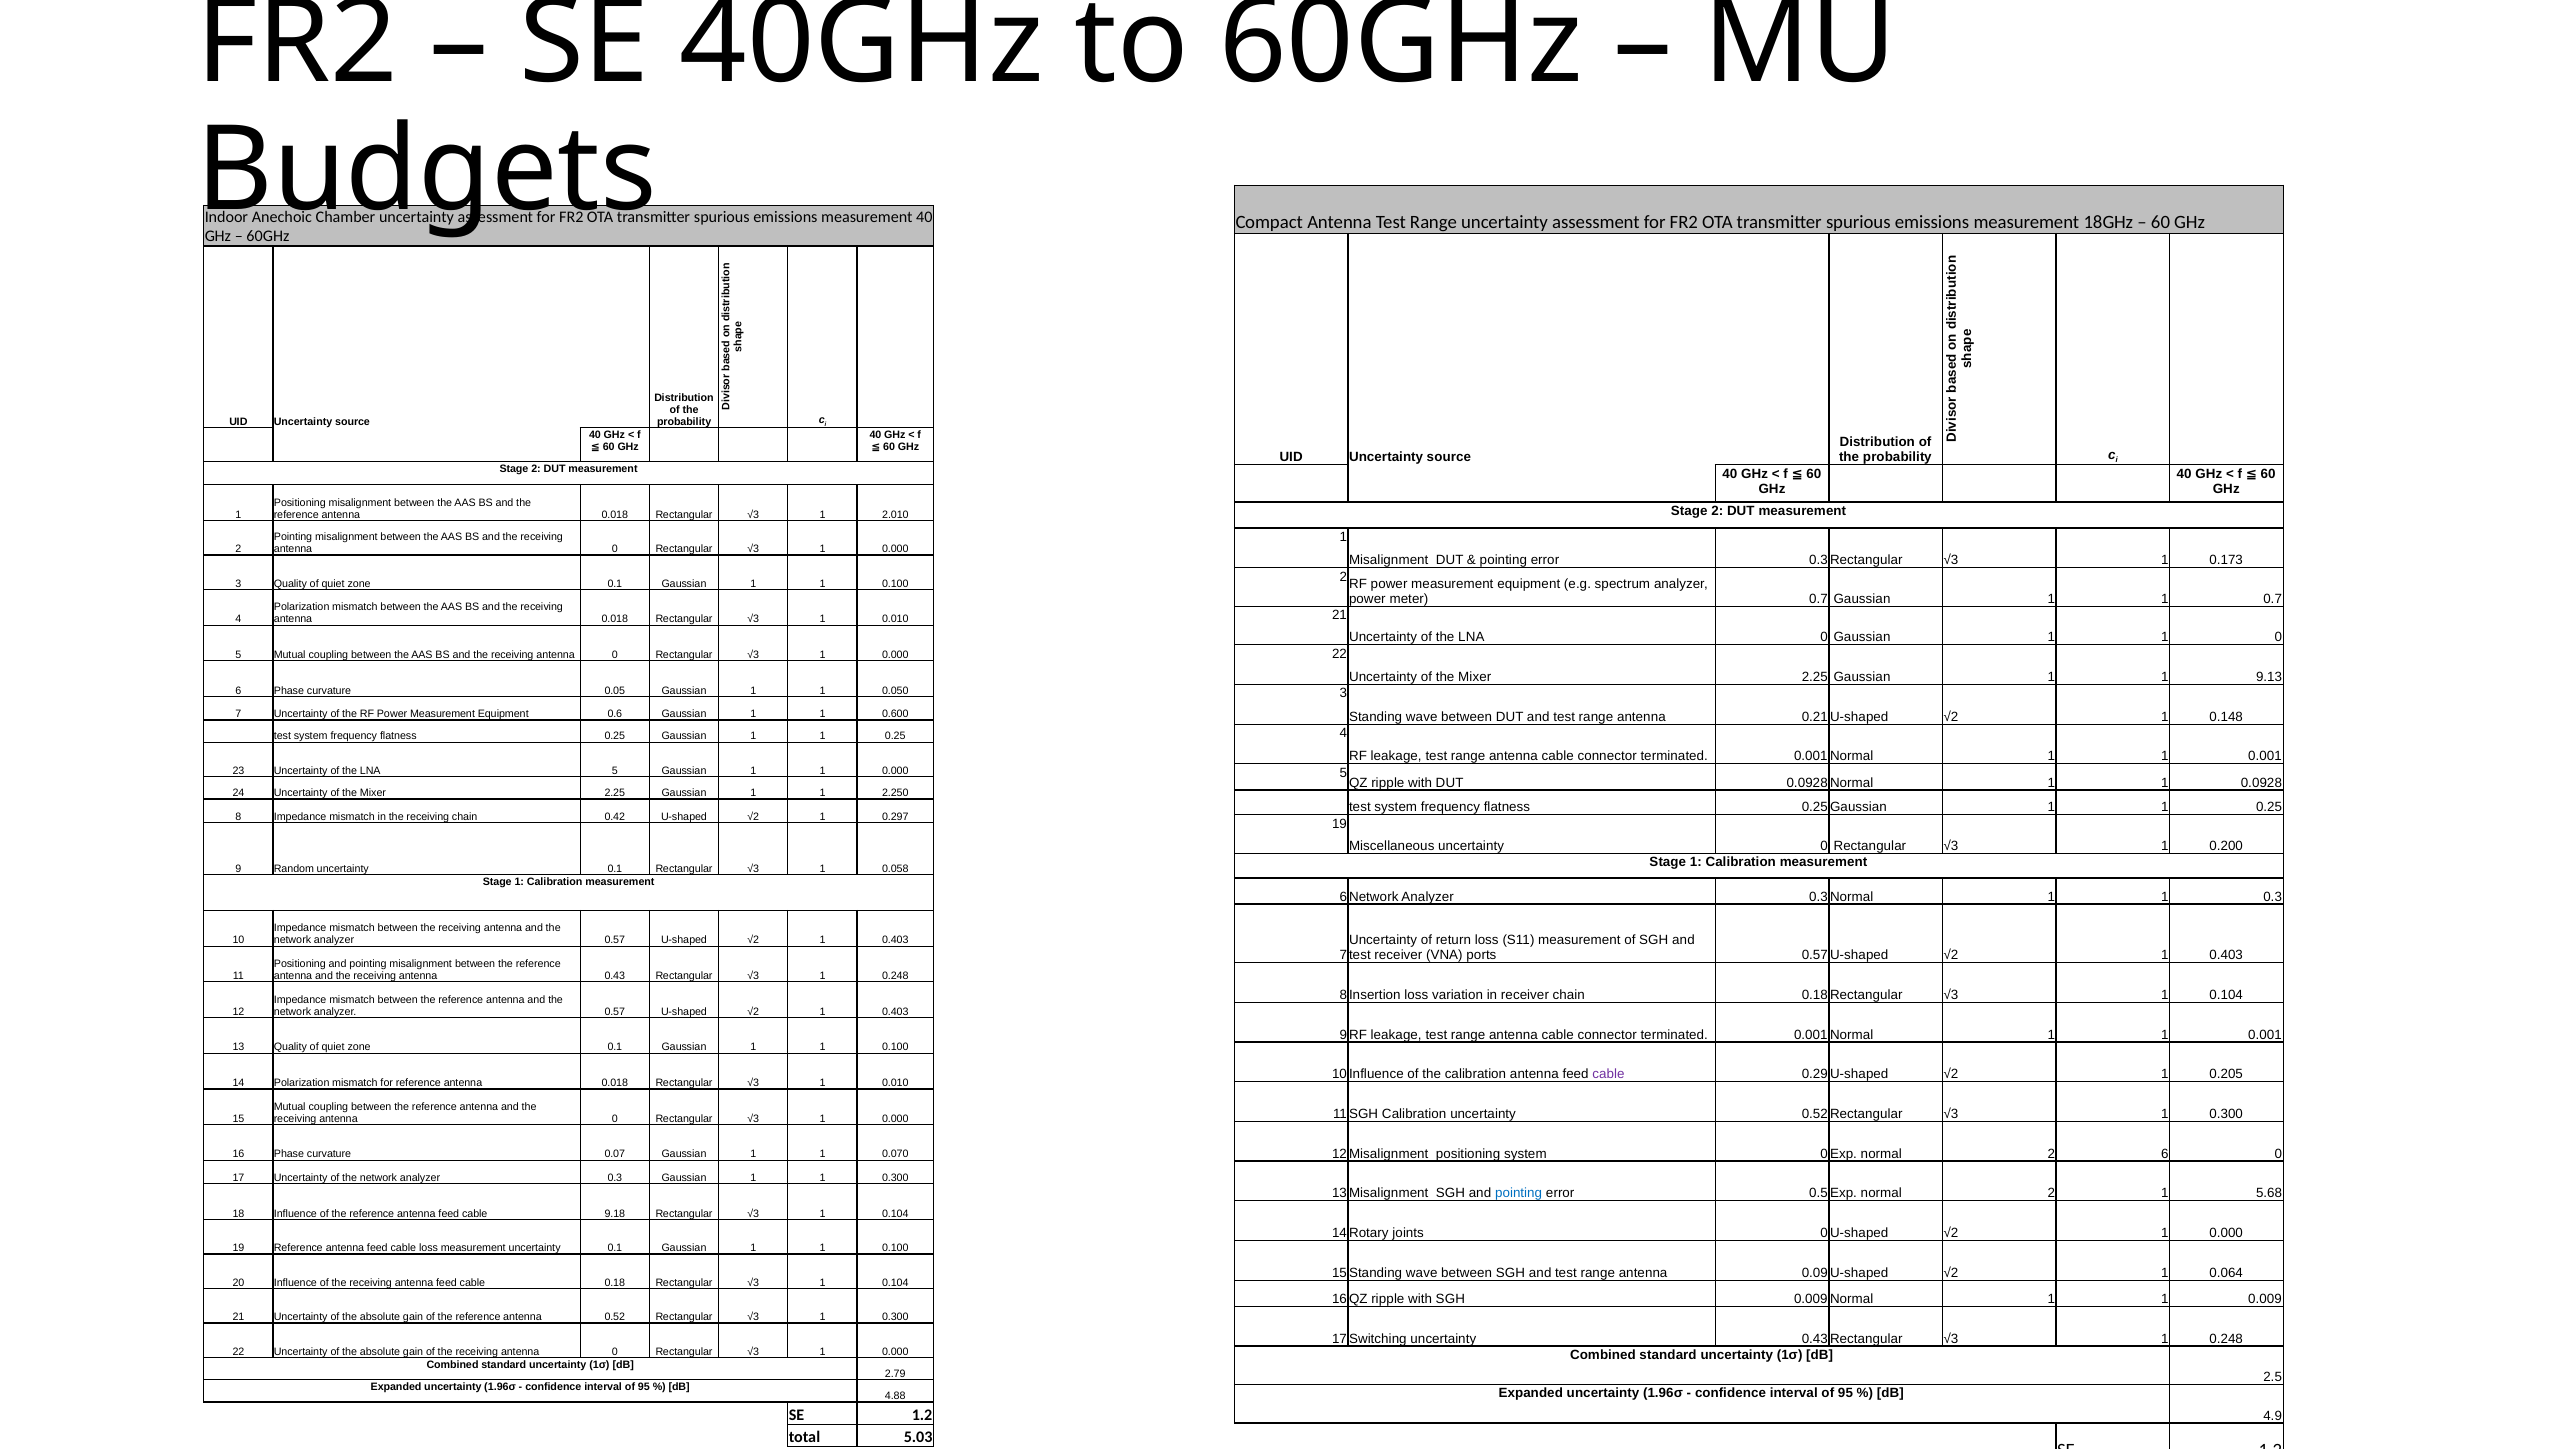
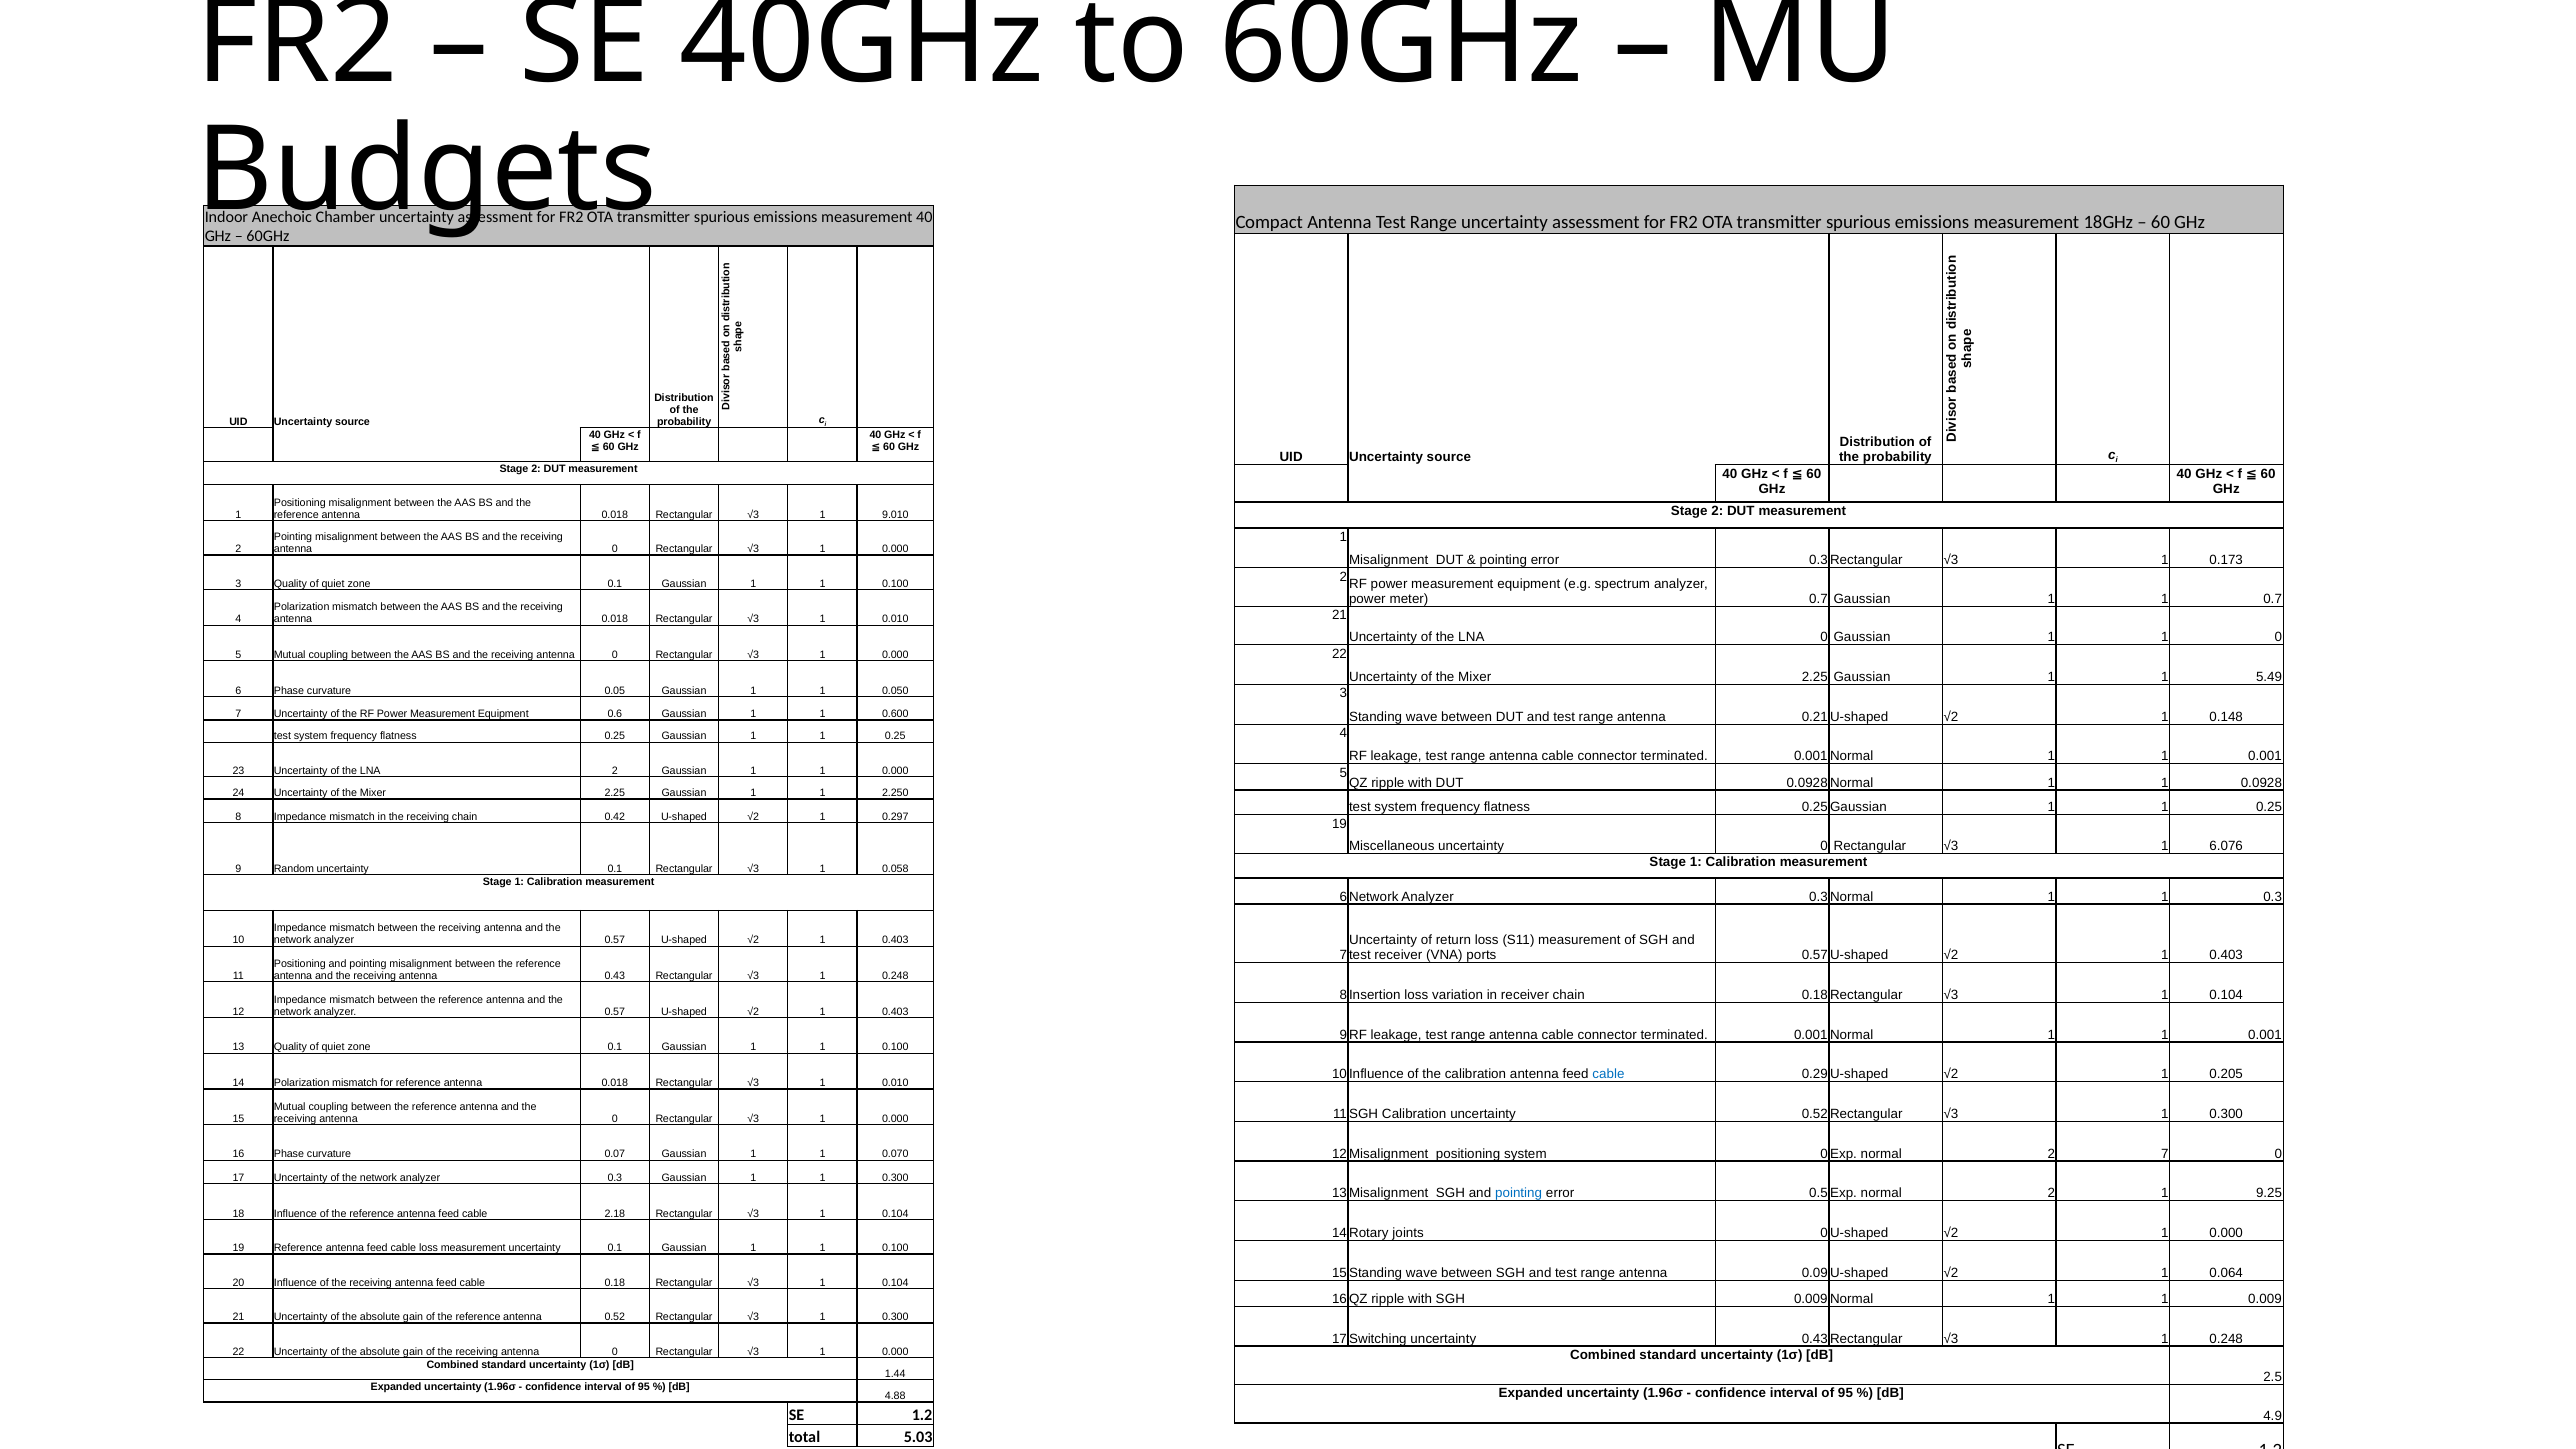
2.010: 2.010 -> 9.010
9.13: 9.13 -> 5.49
LNA 5: 5 -> 2
0.200: 0.200 -> 6.076
cable at (1608, 1074) colour: purple -> blue
2 6: 6 -> 7
5.68: 5.68 -> 9.25
9.18: 9.18 -> 2.18
2.79: 2.79 -> 1.44
